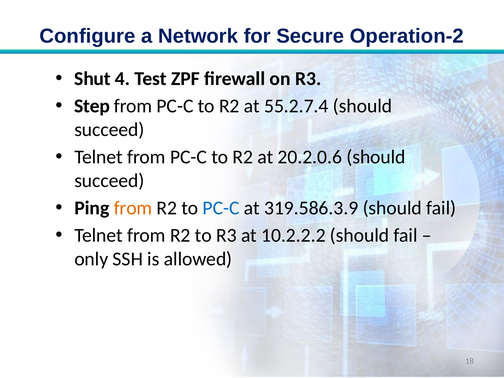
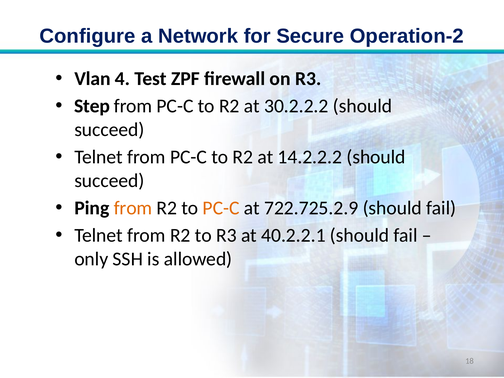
Shut: Shut -> Vlan
55.2.7.4: 55.2.7.4 -> 30.2.2.2
20.2.0.6: 20.2.0.6 -> 14.2.2.2
PC-C at (221, 208) colour: blue -> orange
319.586.3.9: 319.586.3.9 -> 722.725.2.9
10.2.2.2: 10.2.2.2 -> 40.2.2.1
